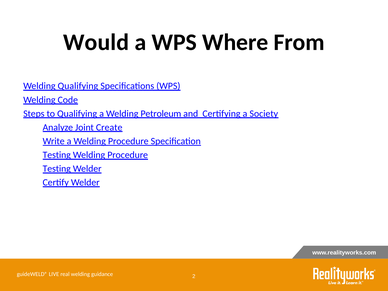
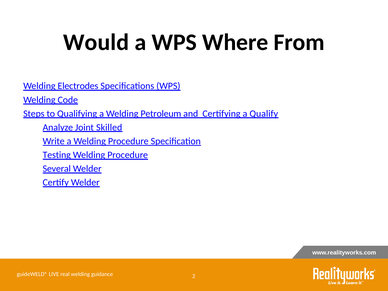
Welding Qualifying: Qualifying -> Electrodes
Society: Society -> Qualify
Create: Create -> Skilled
Testing at (57, 169): Testing -> Several
